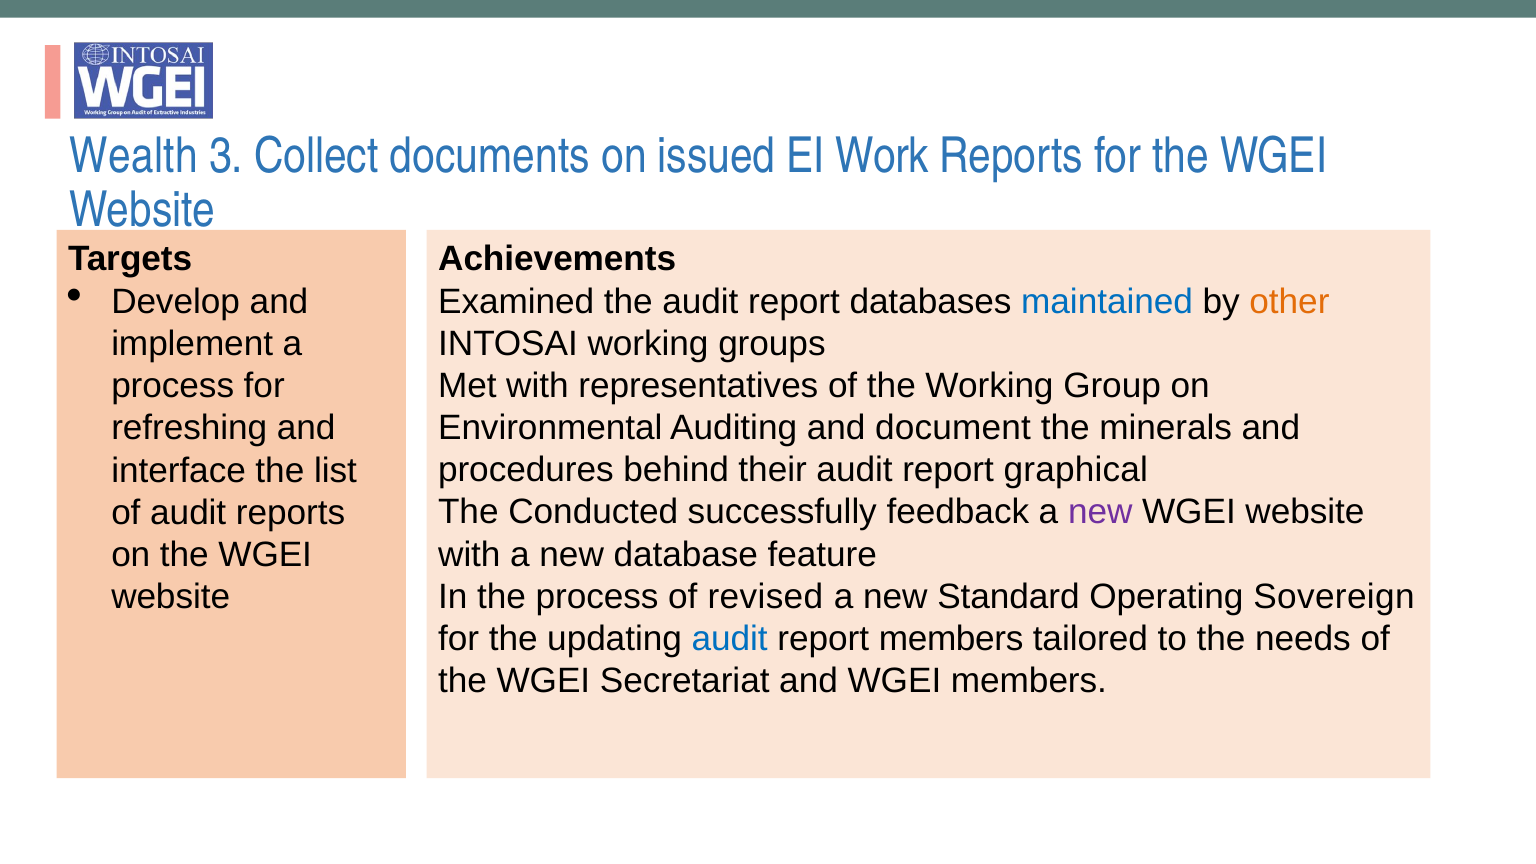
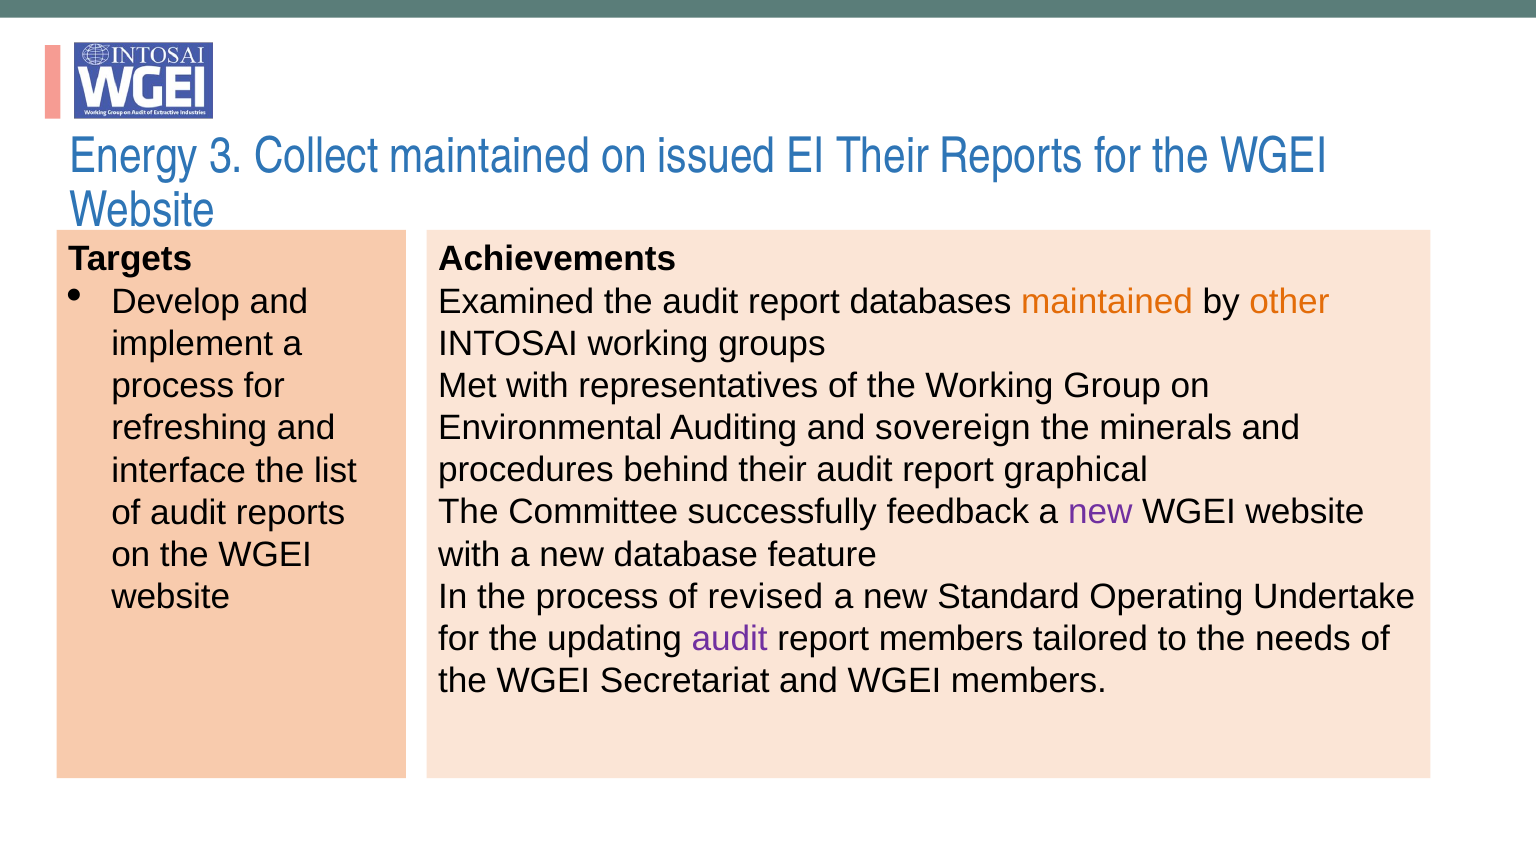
Wealth: Wealth -> Energy
Collect documents: documents -> maintained
EI Work: Work -> Their
maintained at (1107, 301) colour: blue -> orange
document: document -> sovereign
Conducted: Conducted -> Committee
Sovereign: Sovereign -> Undertake
audit at (730, 639) colour: blue -> purple
